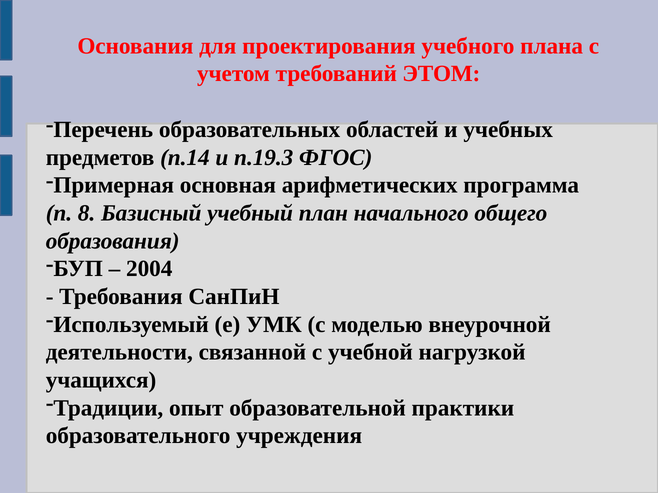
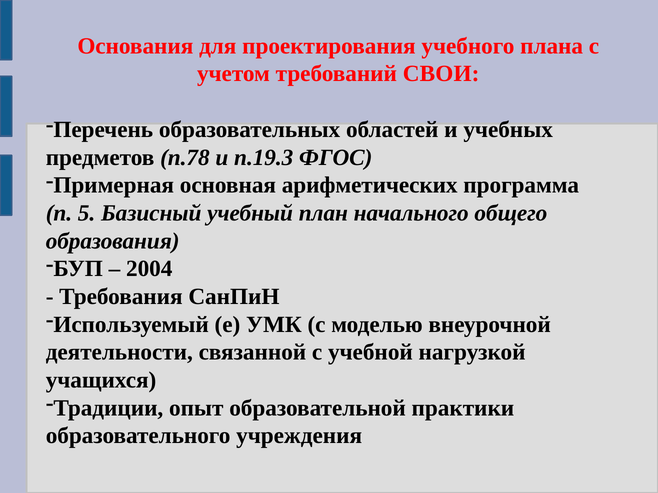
ЭТОМ: ЭТОМ -> СВОИ
п.14: п.14 -> п.78
8: 8 -> 5
